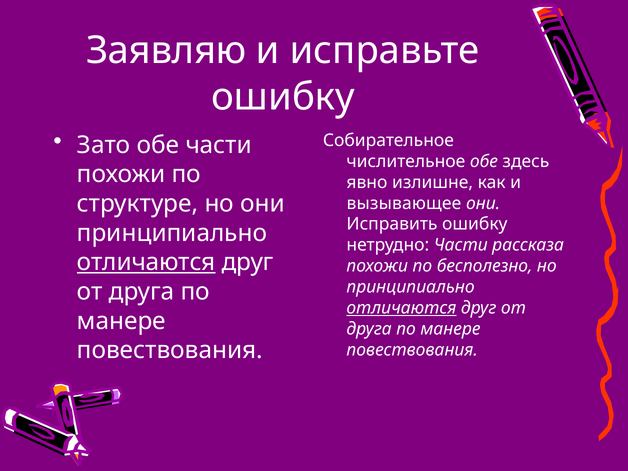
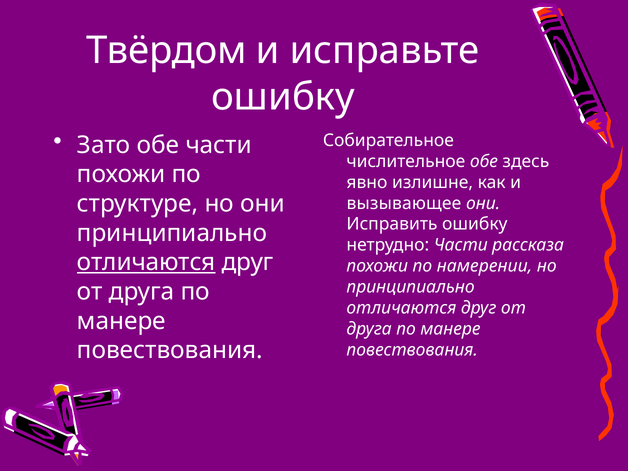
Заявляю: Заявляю -> Твёрдом
бесполезно: бесполезно -> намерении
отличаются at (401, 308) underline: present -> none
